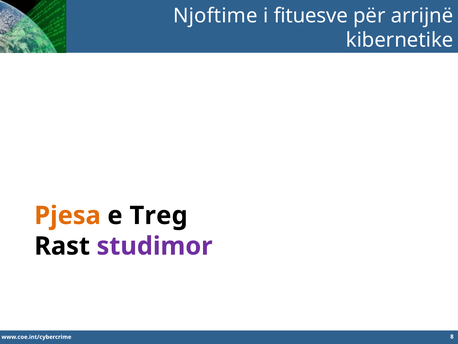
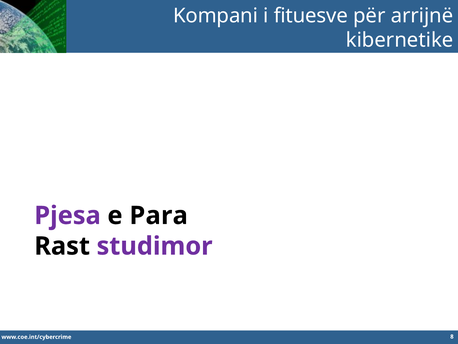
Njoftime: Njoftime -> Kompani
Pjesa colour: orange -> purple
Treg: Treg -> Para
